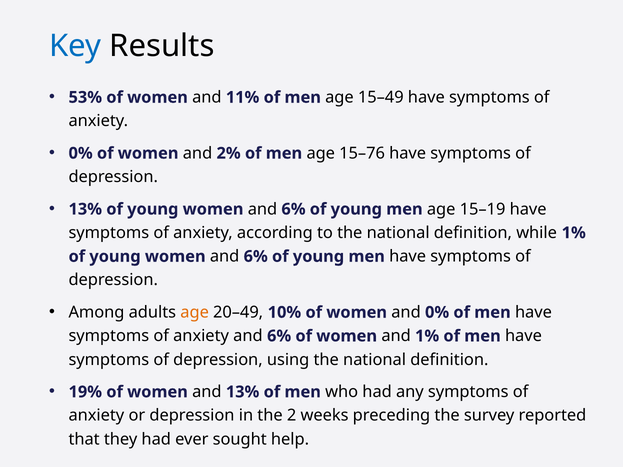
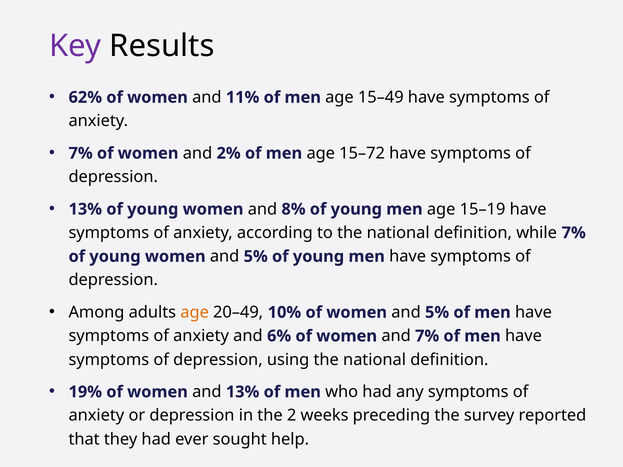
Key colour: blue -> purple
53%: 53% -> 62%
0% at (81, 153): 0% -> 7%
15–76: 15–76 -> 15–72
6% at (293, 209): 6% -> 8%
while 1%: 1% -> 7%
6% at (256, 257): 6% -> 5%
of women and 0%: 0% -> 5%
and 1%: 1% -> 7%
